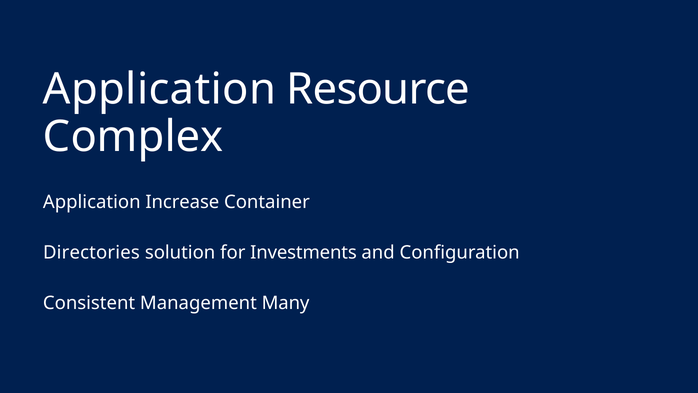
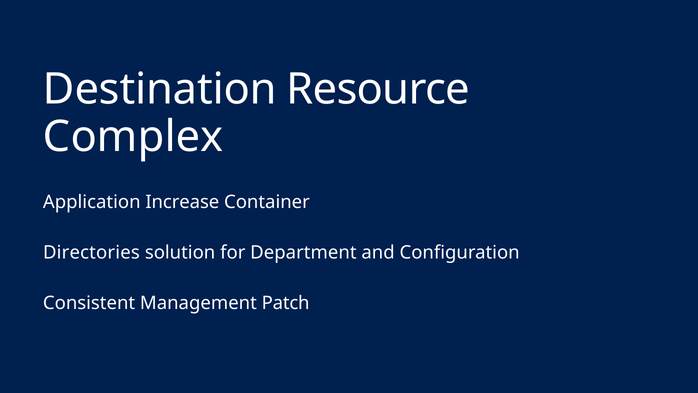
Application at (160, 89): Application -> Destination
Investments: Investments -> Department
Many: Many -> Patch
